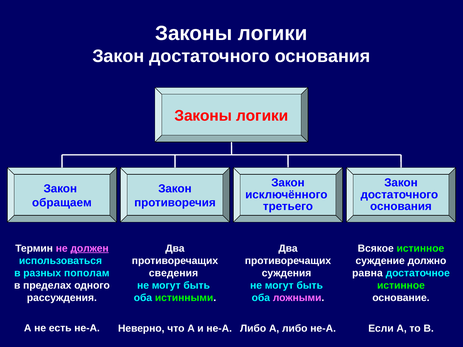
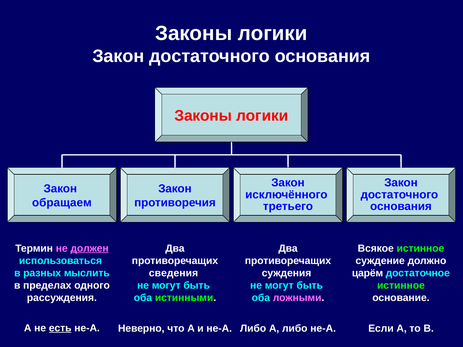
пополам: пополам -> мыслить
равна: равна -> царём
есть underline: none -> present
